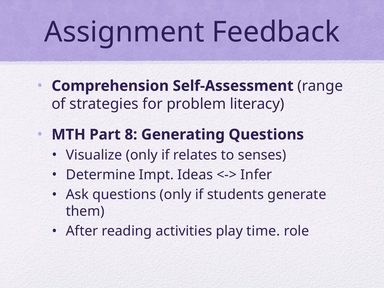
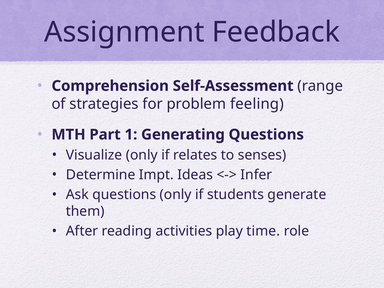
literacy: literacy -> feeling
8: 8 -> 1
